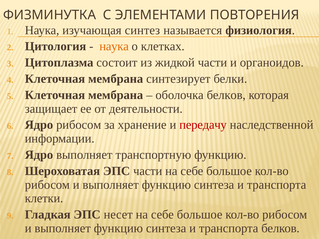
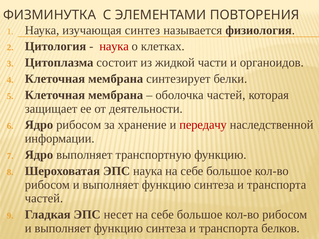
наука at (114, 46) colour: orange -> red
оболочка белков: белков -> частей
ЭПС части: части -> наука
клетки at (44, 199): клетки -> частей
